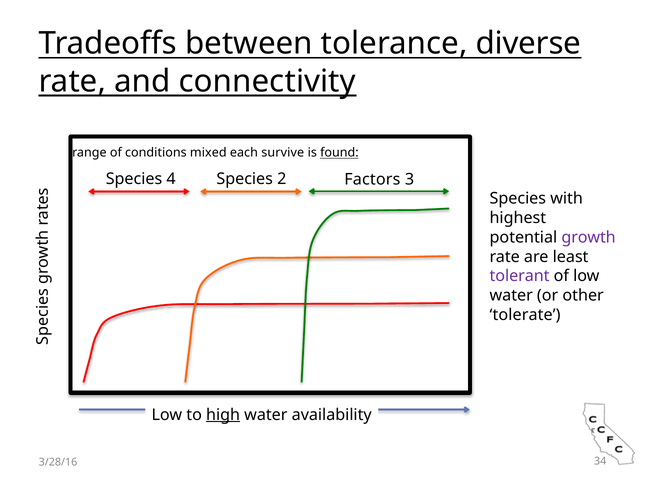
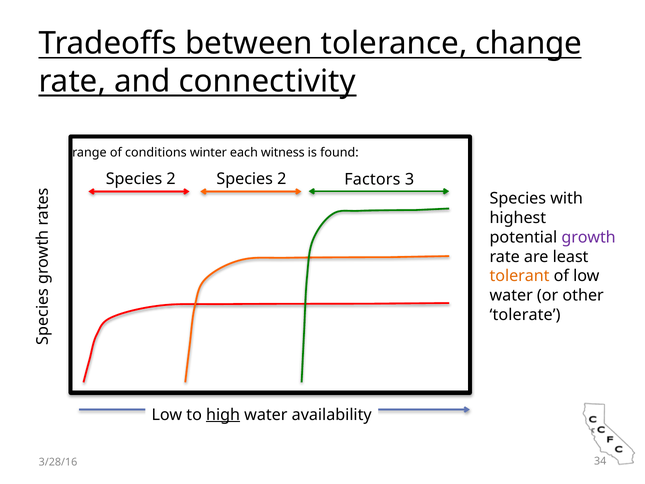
diverse: diverse -> change
mixed: mixed -> winter
survive: survive -> witness
found underline: present -> none
4 at (171, 179): 4 -> 2
tolerant colour: purple -> orange
